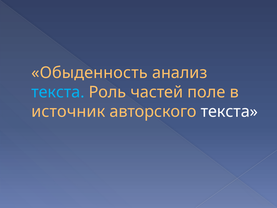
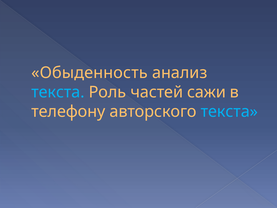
поле: поле -> сажи
источник: источник -> телефону
текста at (229, 111) colour: white -> light blue
